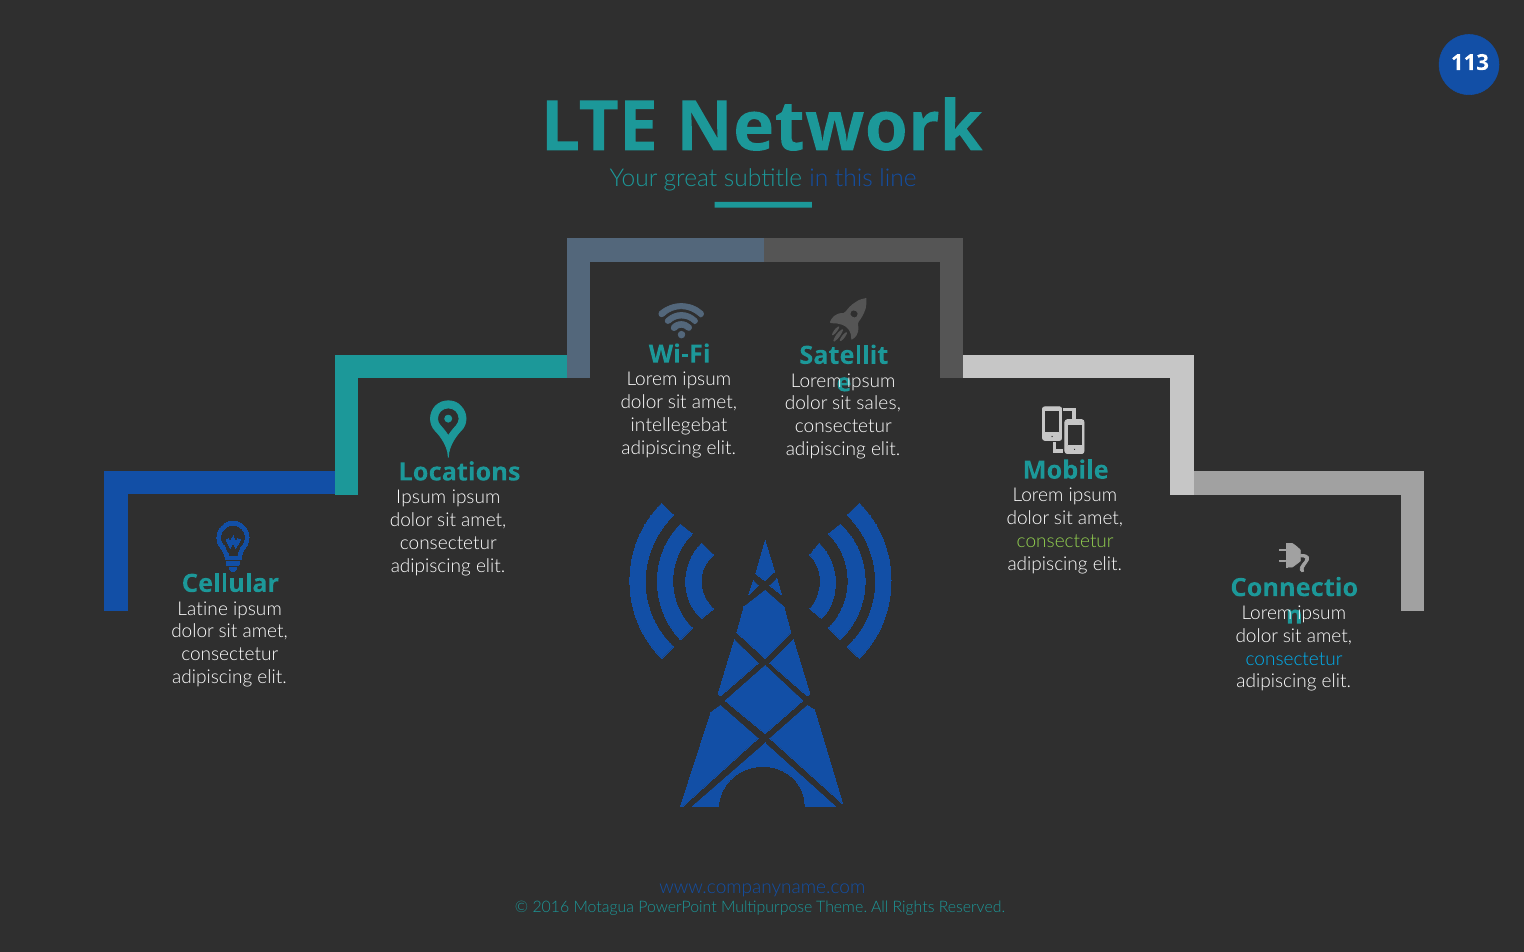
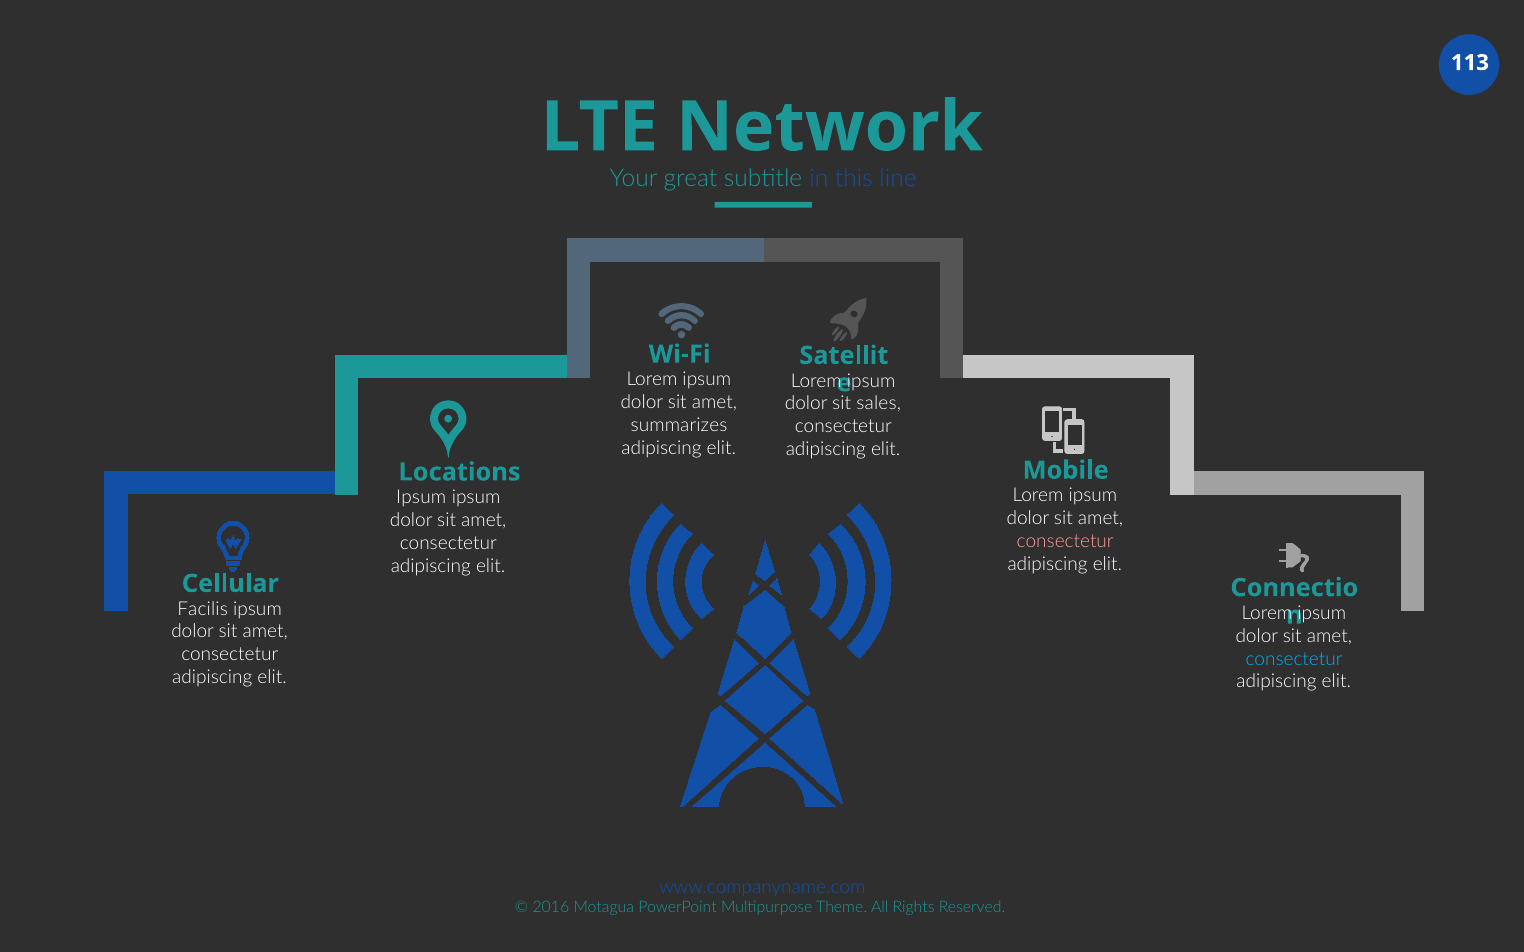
intellegebat: intellegebat -> summarizes
consectetur at (1065, 542) colour: light green -> pink
Latine: Latine -> Facilis
